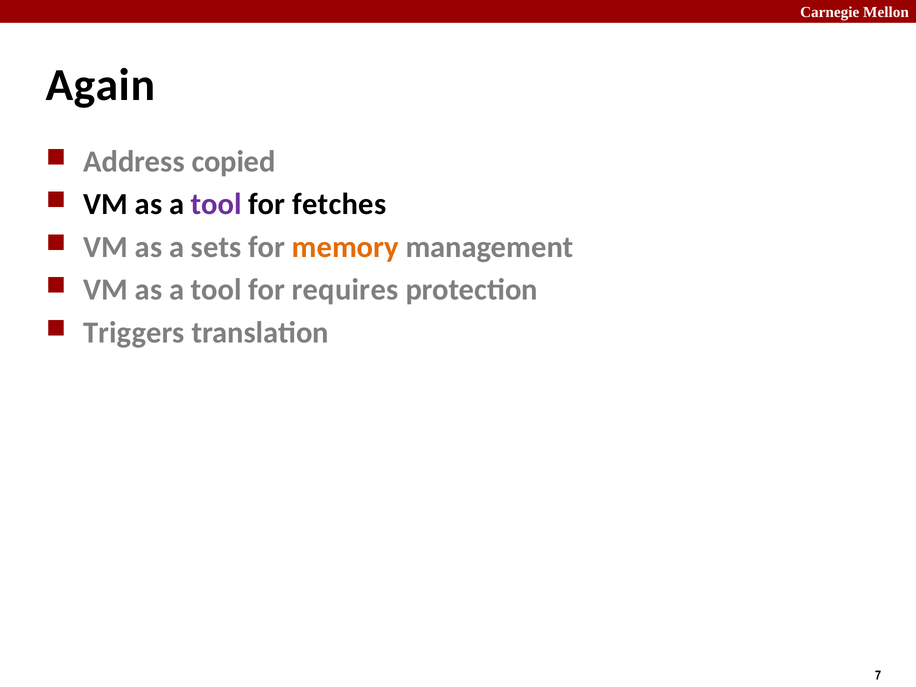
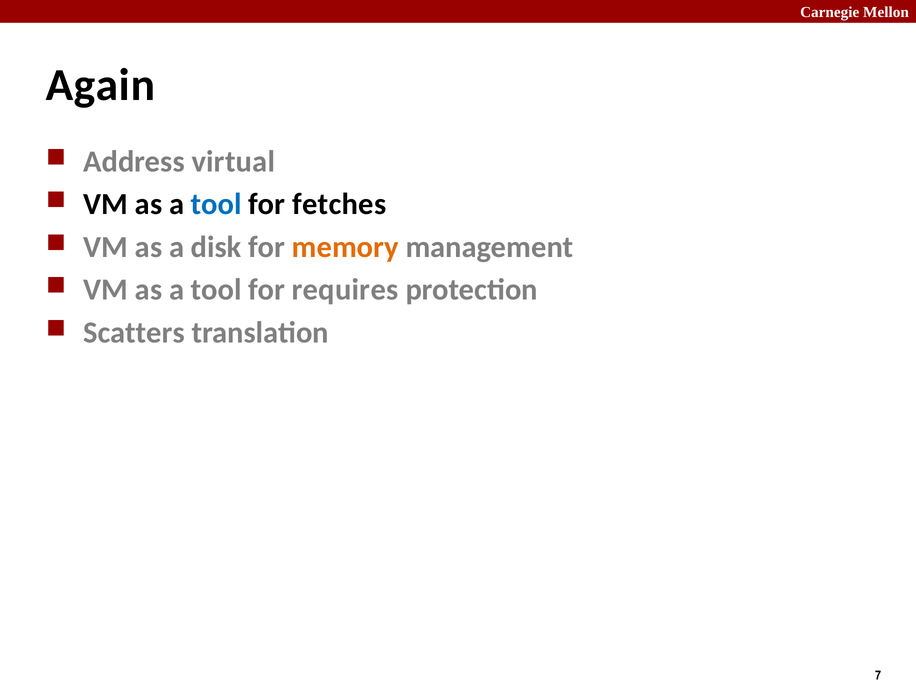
copied: copied -> virtual
tool at (216, 204) colour: purple -> blue
sets: sets -> disk
Triggers: Triggers -> Scatters
